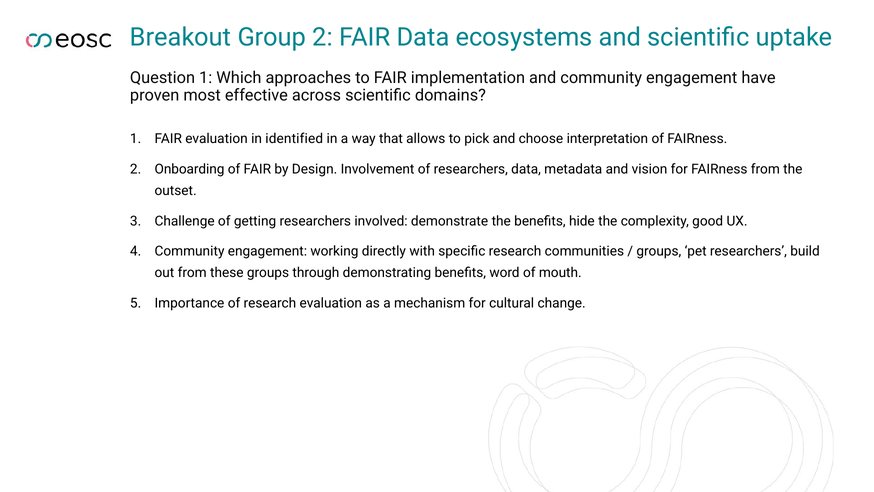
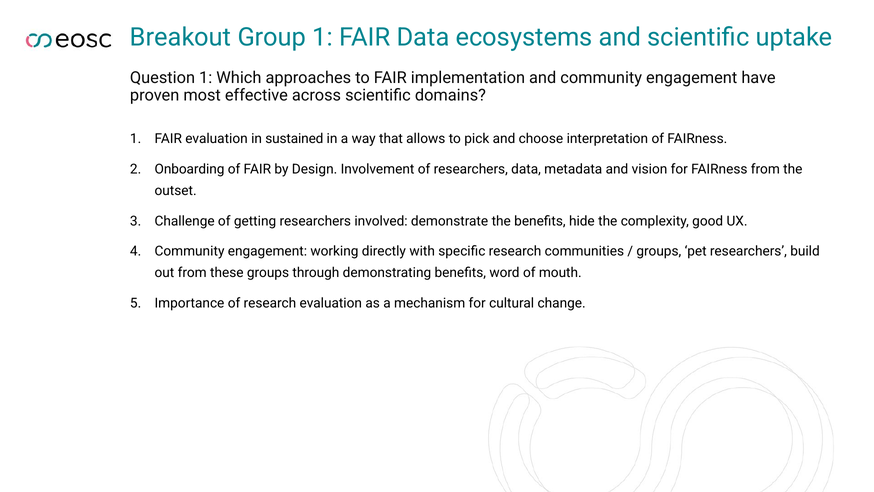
Group 2: 2 -> 1
identified: identified -> sustained
